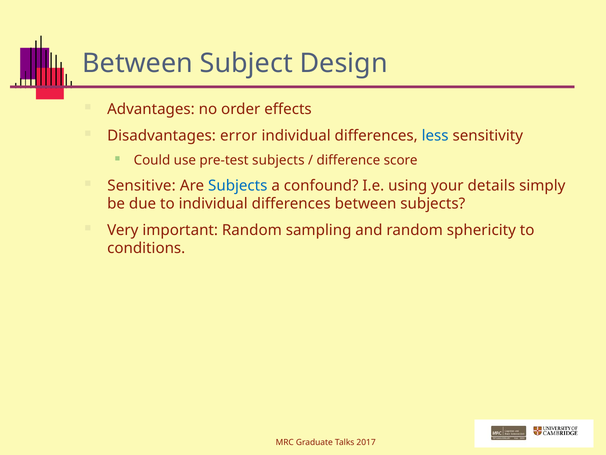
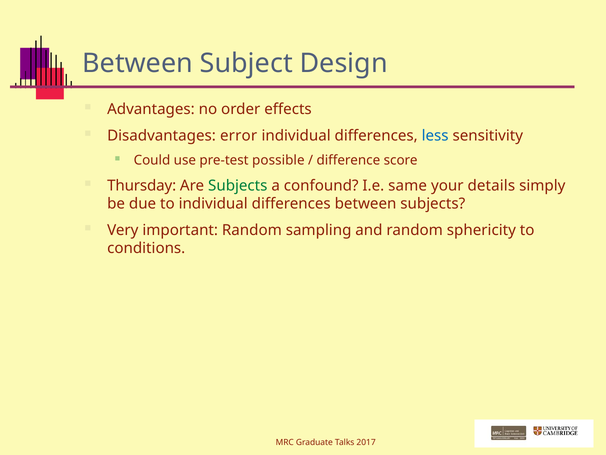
pre-test subjects: subjects -> possible
Sensitive: Sensitive -> Thursday
Subjects at (238, 186) colour: blue -> green
using: using -> same
